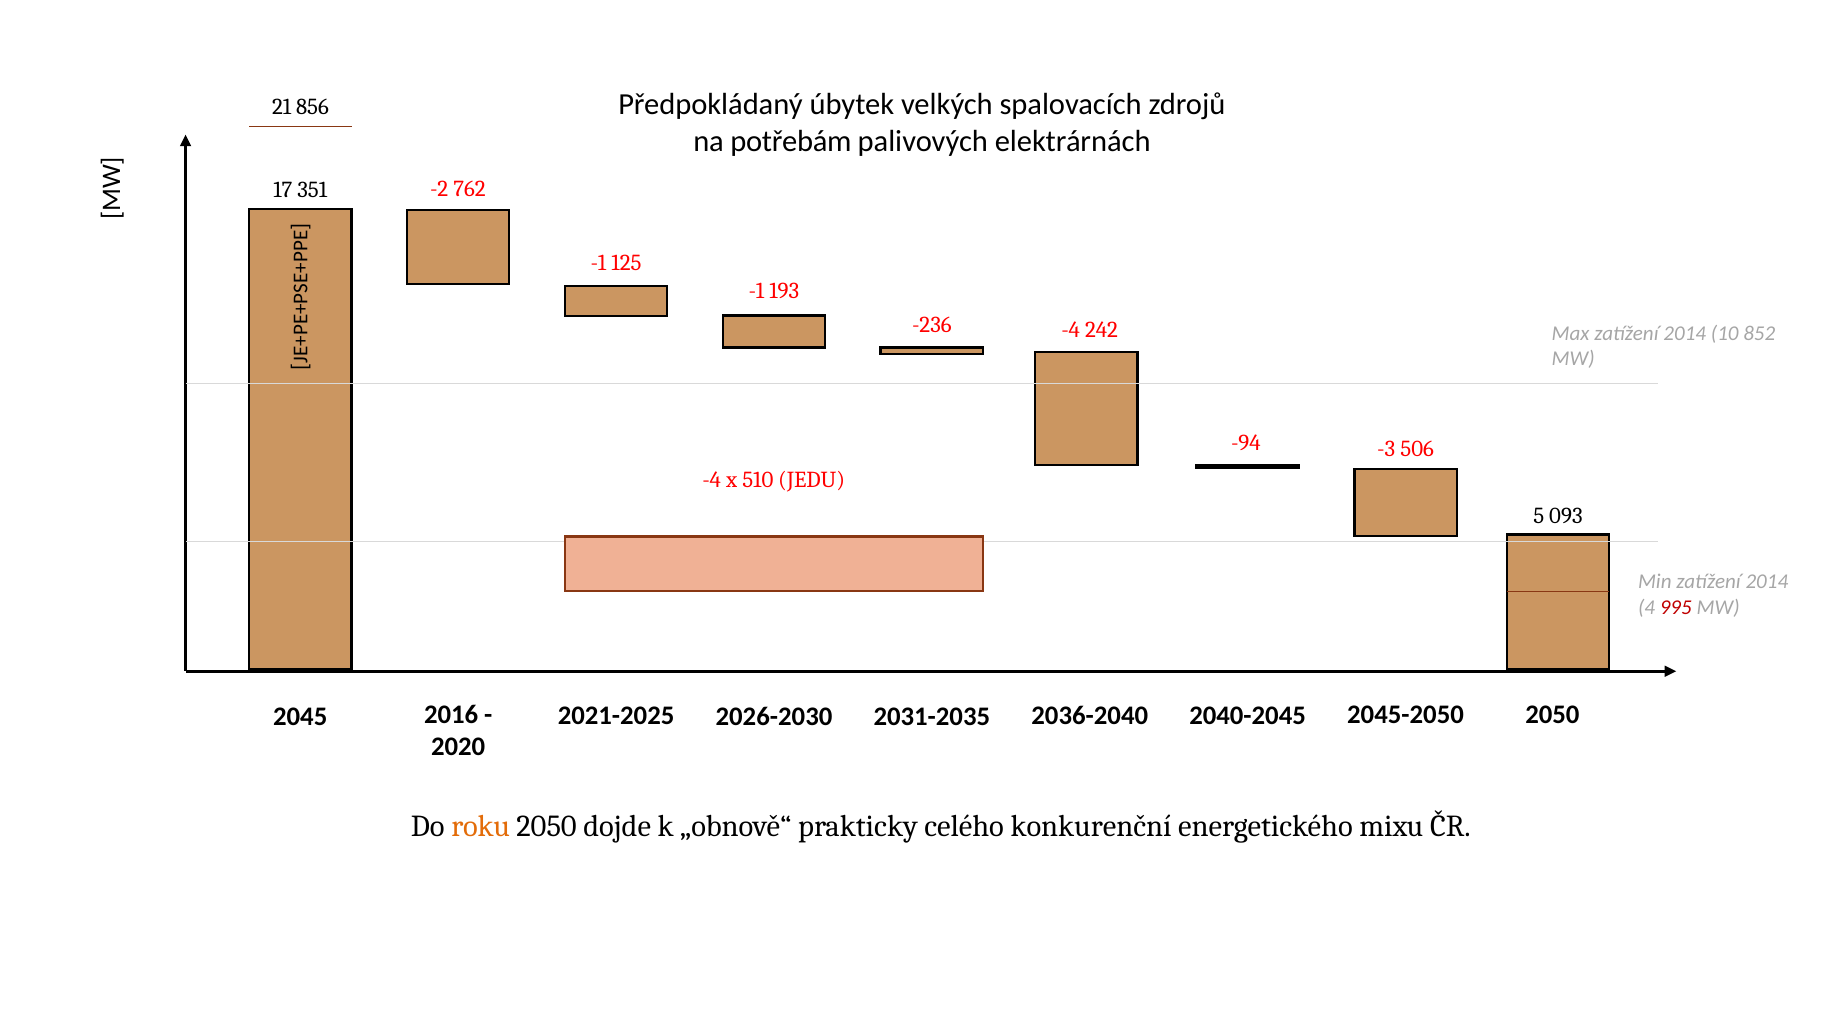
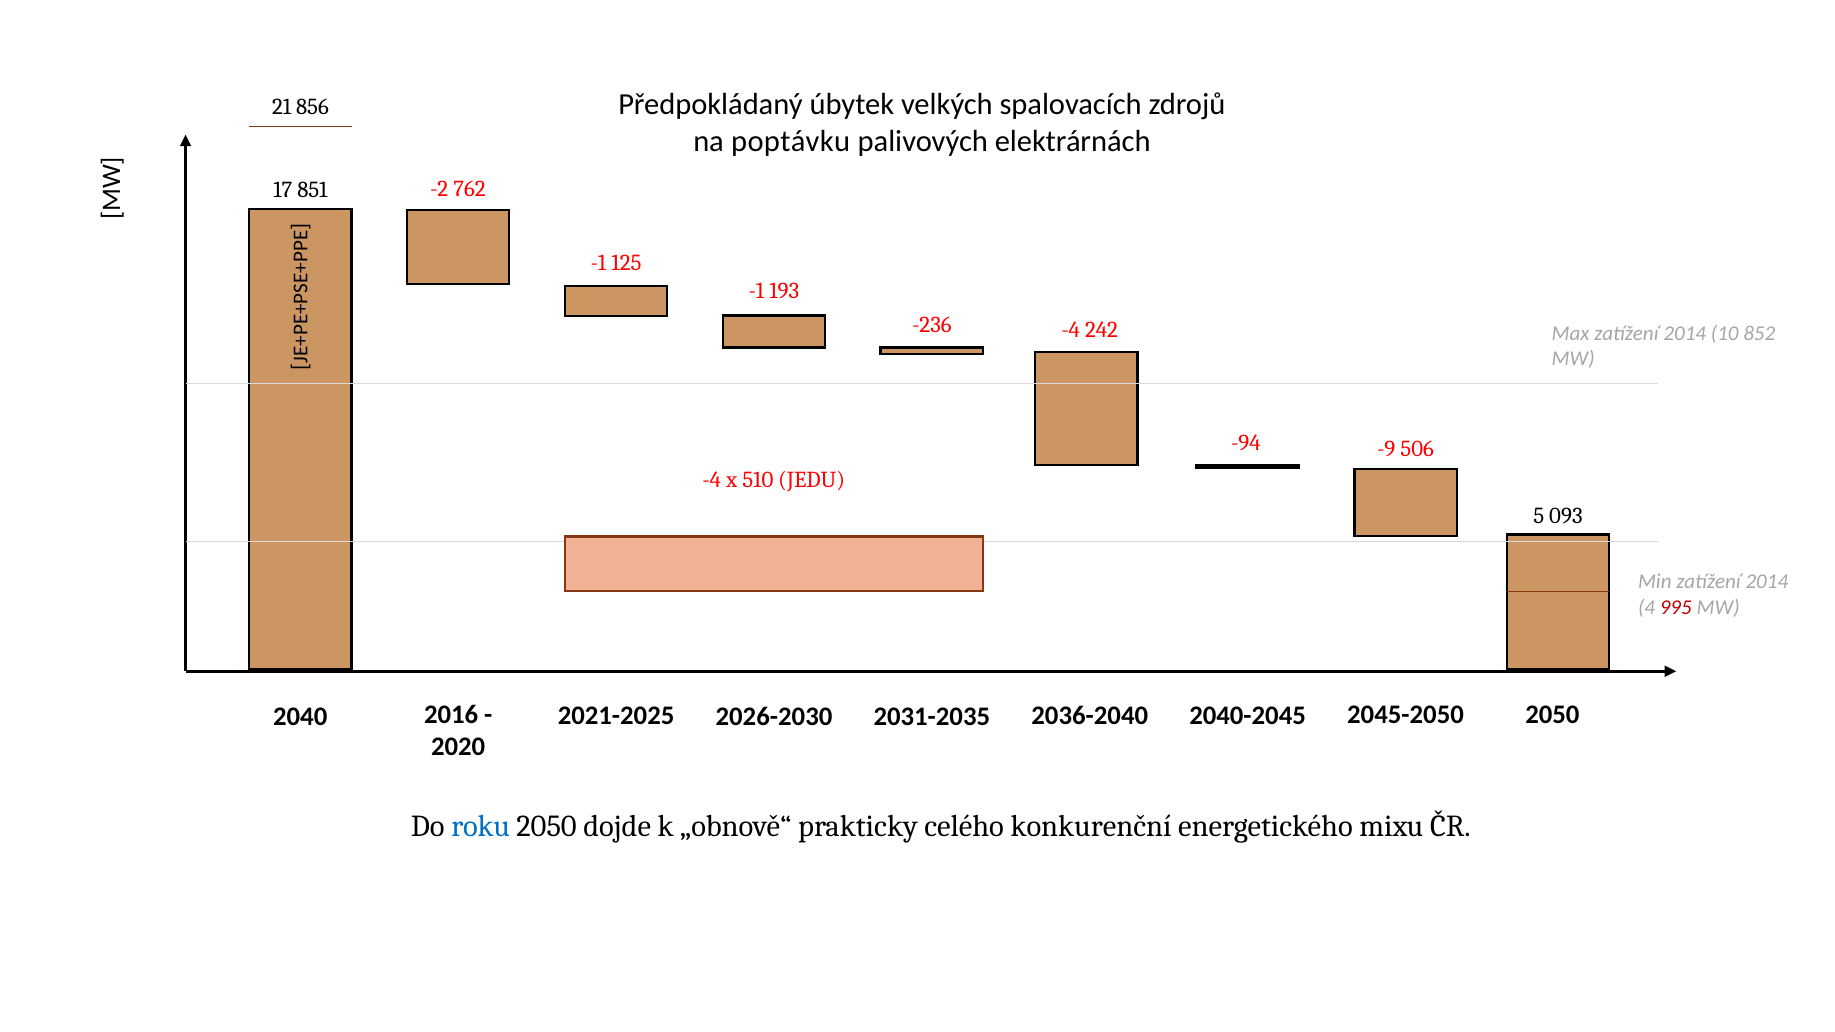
potřebám: potřebám -> poptávku
351: 351 -> 851
-3: -3 -> -9
2045: 2045 -> 2040
roku colour: orange -> blue
